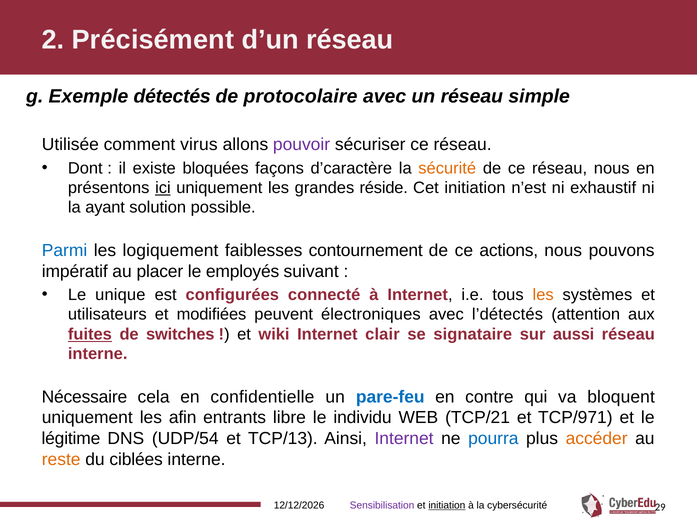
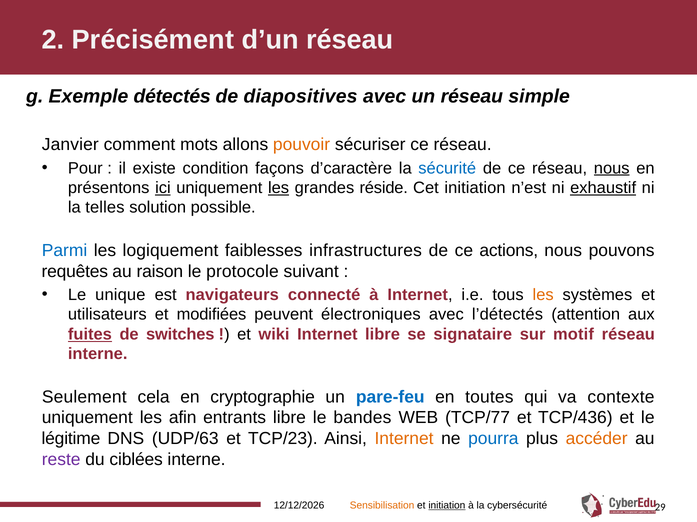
protocolaire: protocolaire -> diapositives
Utilisée: Utilisée -> Janvier
virus: virus -> mots
pouvoir colour: purple -> orange
Dont: Dont -> Pour
bloquées: bloquées -> condition
sécurité colour: orange -> blue
nous at (612, 168) underline: none -> present
les at (279, 188) underline: none -> present
exhaustif underline: none -> present
ayant: ayant -> telles
contournement: contournement -> infrastructures
impératif: impératif -> requêtes
placer: placer -> raison
employés: employés -> protocole
configurées: configurées -> navigateurs
Internet clair: clair -> libre
aussi: aussi -> motif
Nécessaire: Nécessaire -> Seulement
confidentielle: confidentielle -> cryptographie
contre: contre -> toutes
bloquent: bloquent -> contexte
individu: individu -> bandes
TCP/21: TCP/21 -> TCP/77
TCP/971: TCP/971 -> TCP/436
UDP/54: UDP/54 -> UDP/63
TCP/13: TCP/13 -> TCP/23
Internet at (404, 439) colour: purple -> orange
reste colour: orange -> purple
Sensibilisation colour: purple -> orange
